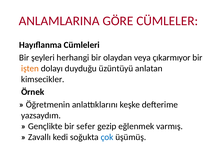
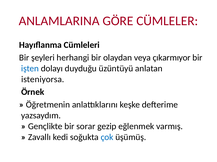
işten colour: orange -> blue
kimsecikler: kimsecikler -> isteniyorsa
sefer: sefer -> sorar
